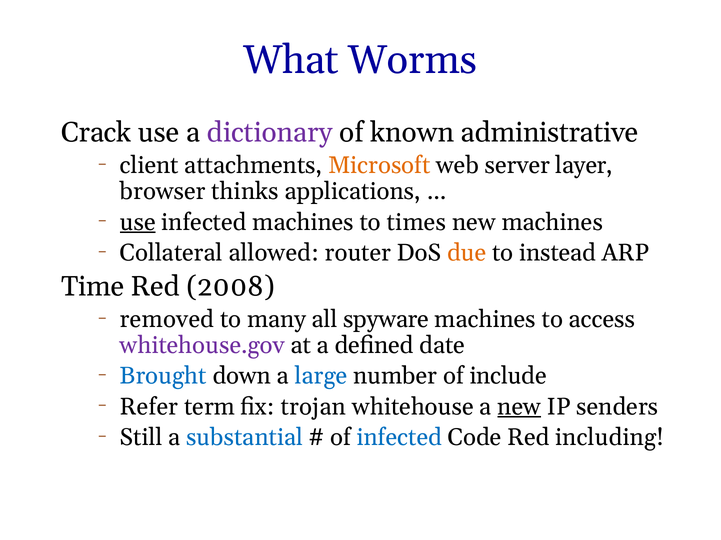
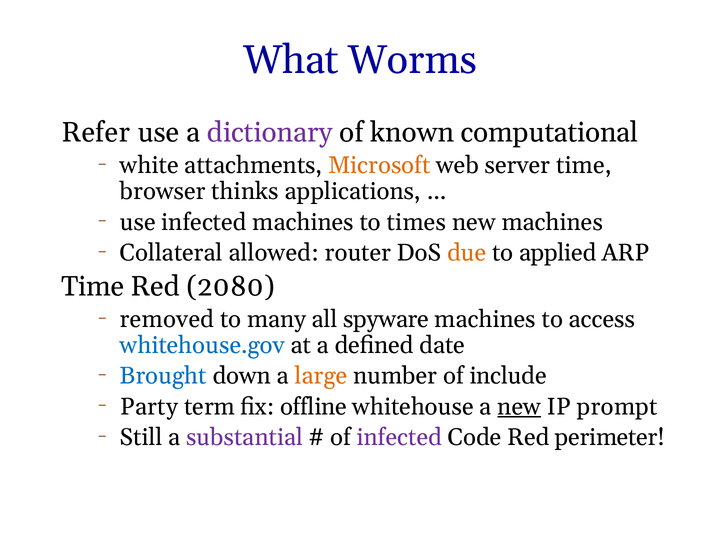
Crack: Crack -> Refer
administrative: administrative -> computational
client: client -> white
server layer: layer -> time
use at (138, 222) underline: present -> none
instead: instead -> applied
2008: 2008 -> 2080
whitehouse.gov colour: purple -> blue
large colour: blue -> orange
Refer: Refer -> Party
trojan: trojan -> offline
senders: senders -> prompt
substantial colour: blue -> purple
infected at (399, 438) colour: blue -> purple
including: including -> perimeter
